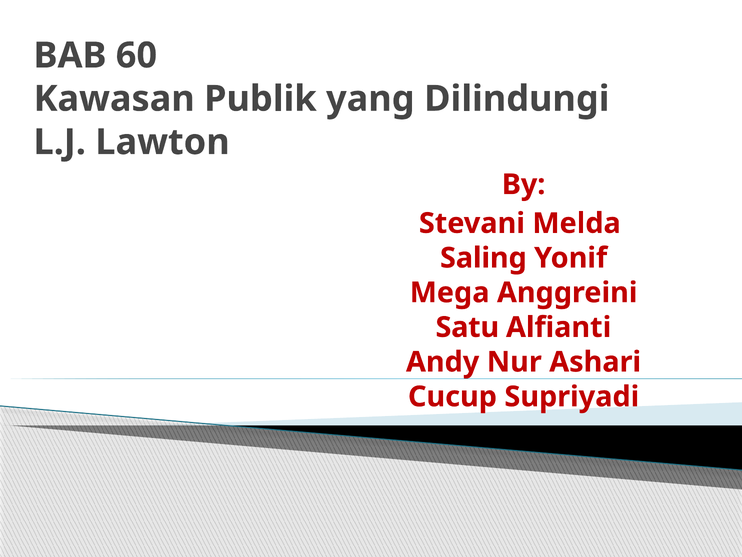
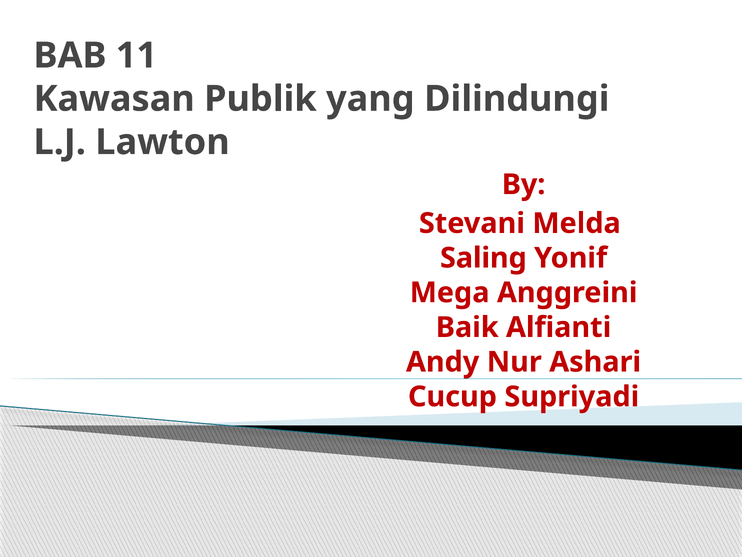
60: 60 -> 11
Satu: Satu -> Baik
